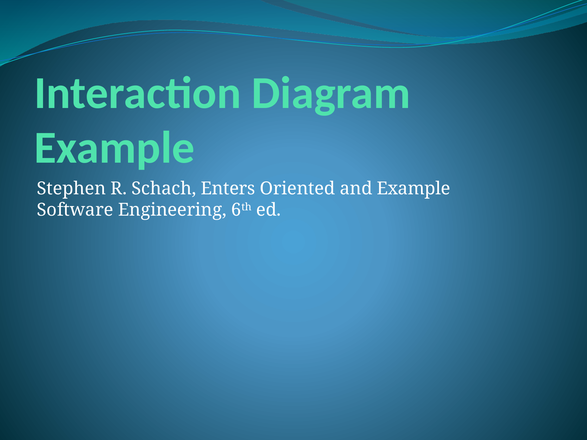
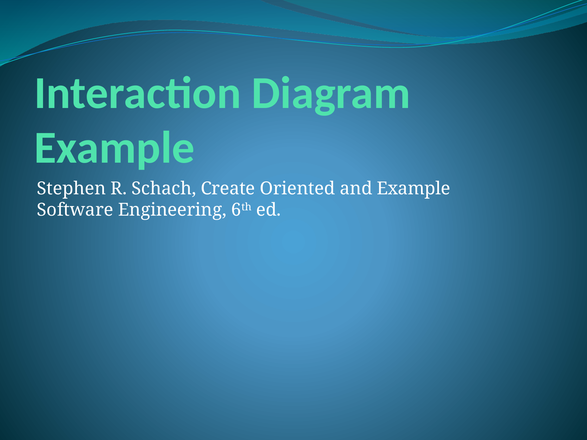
Enters: Enters -> Create
